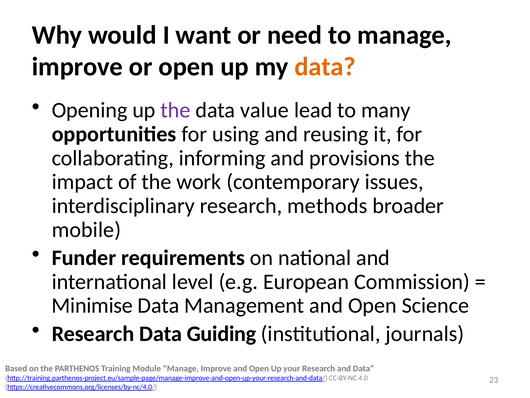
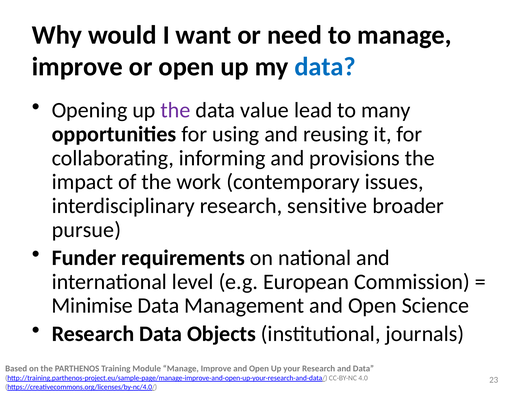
data at (325, 67) colour: orange -> blue
methods: methods -> sensitive
mobile: mobile -> pursue
Guiding: Guiding -> Objects
